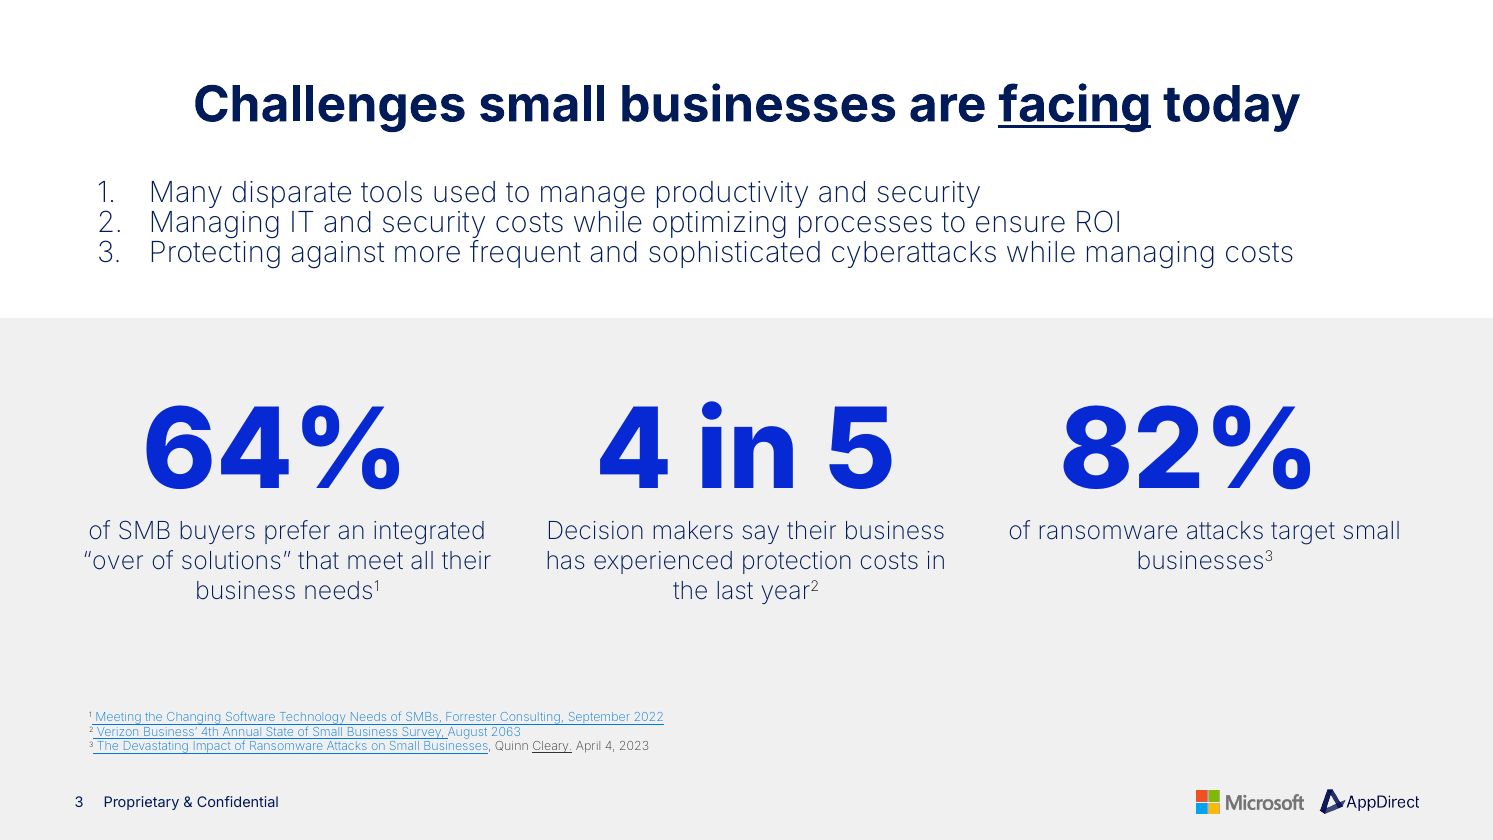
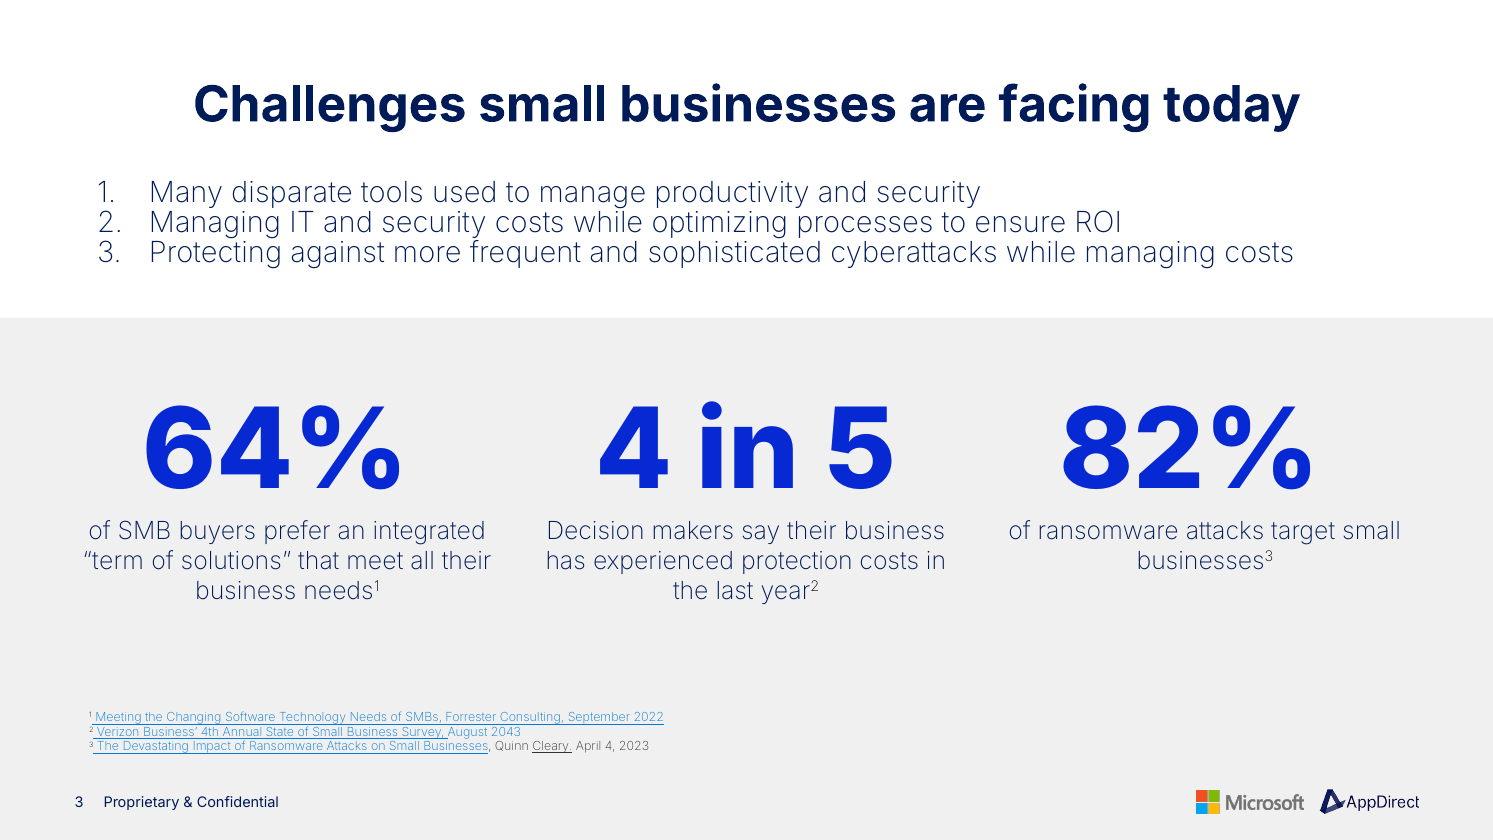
facing underline: present -> none
over: over -> term
2063: 2063 -> 2043
